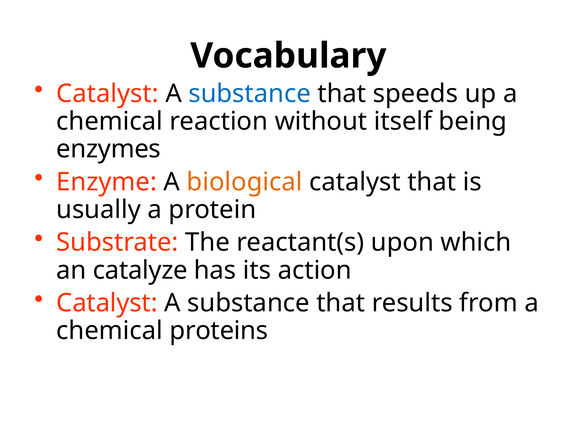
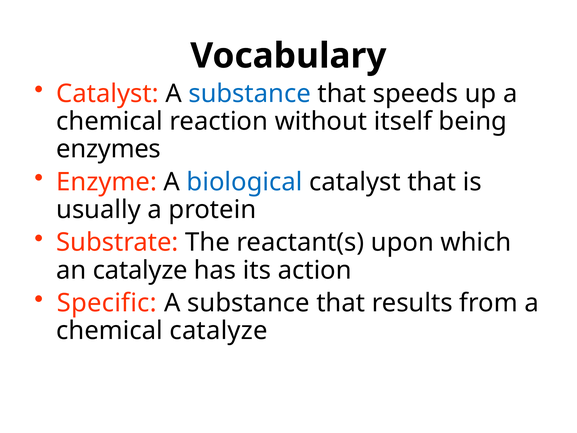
biological colour: orange -> blue
Catalyst at (107, 303): Catalyst -> Specific
chemical proteins: proteins -> catalyze
